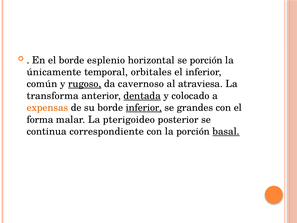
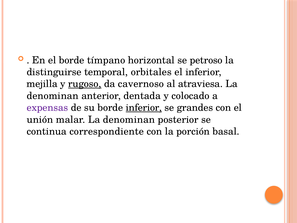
esplenio: esplenio -> tímpano
se porción: porción -> petroso
únicamente: únicamente -> distinguirse
común: común -> mejilla
transforma at (53, 96): transforma -> denominan
dentada underline: present -> none
expensas colour: orange -> purple
forma: forma -> unión
malar La pterigoideo: pterigoideo -> denominan
basal underline: present -> none
